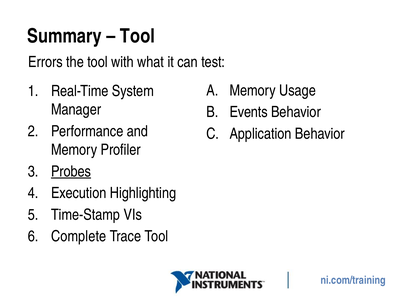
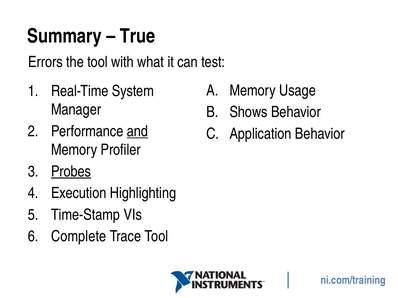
Tool at (137, 36): Tool -> True
Events: Events -> Shows
and underline: none -> present
